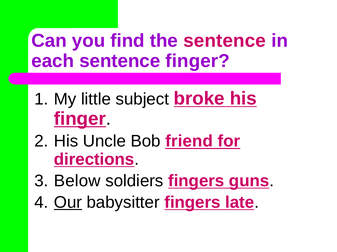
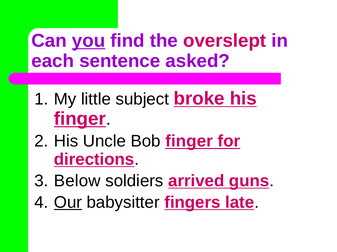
you underline: none -> present
the sentence: sentence -> overslept
sentence finger: finger -> asked
Bob friend: friend -> finger
soldiers fingers: fingers -> arrived
